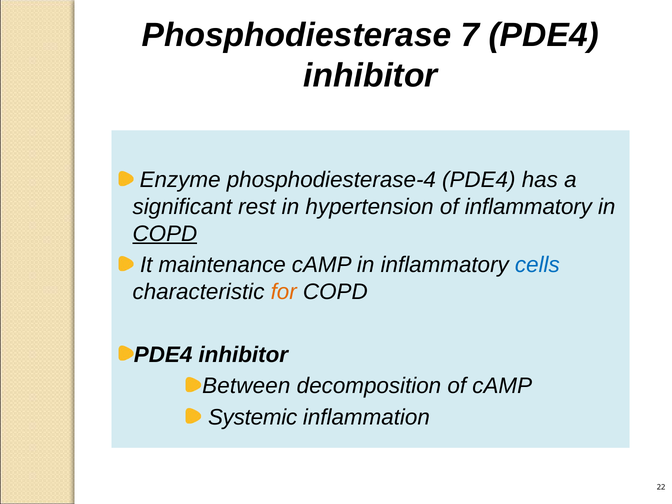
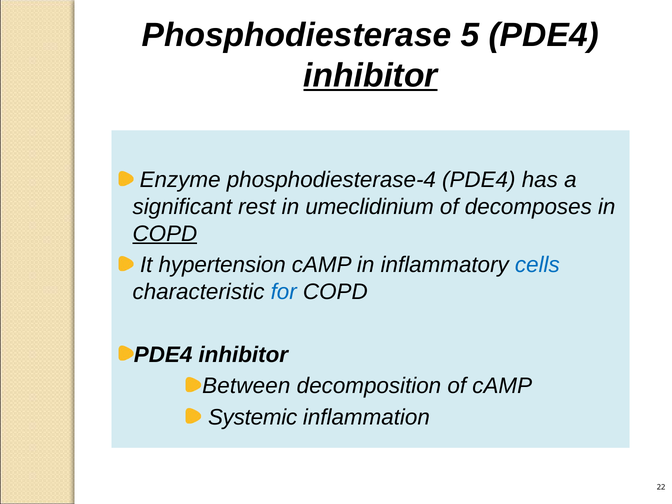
7: 7 -> 5
inhibitor at (370, 76) underline: none -> present
hypertension: hypertension -> umeclidinium
of inflammatory: inflammatory -> decomposes
maintenance: maintenance -> hypertension
for colour: orange -> blue
